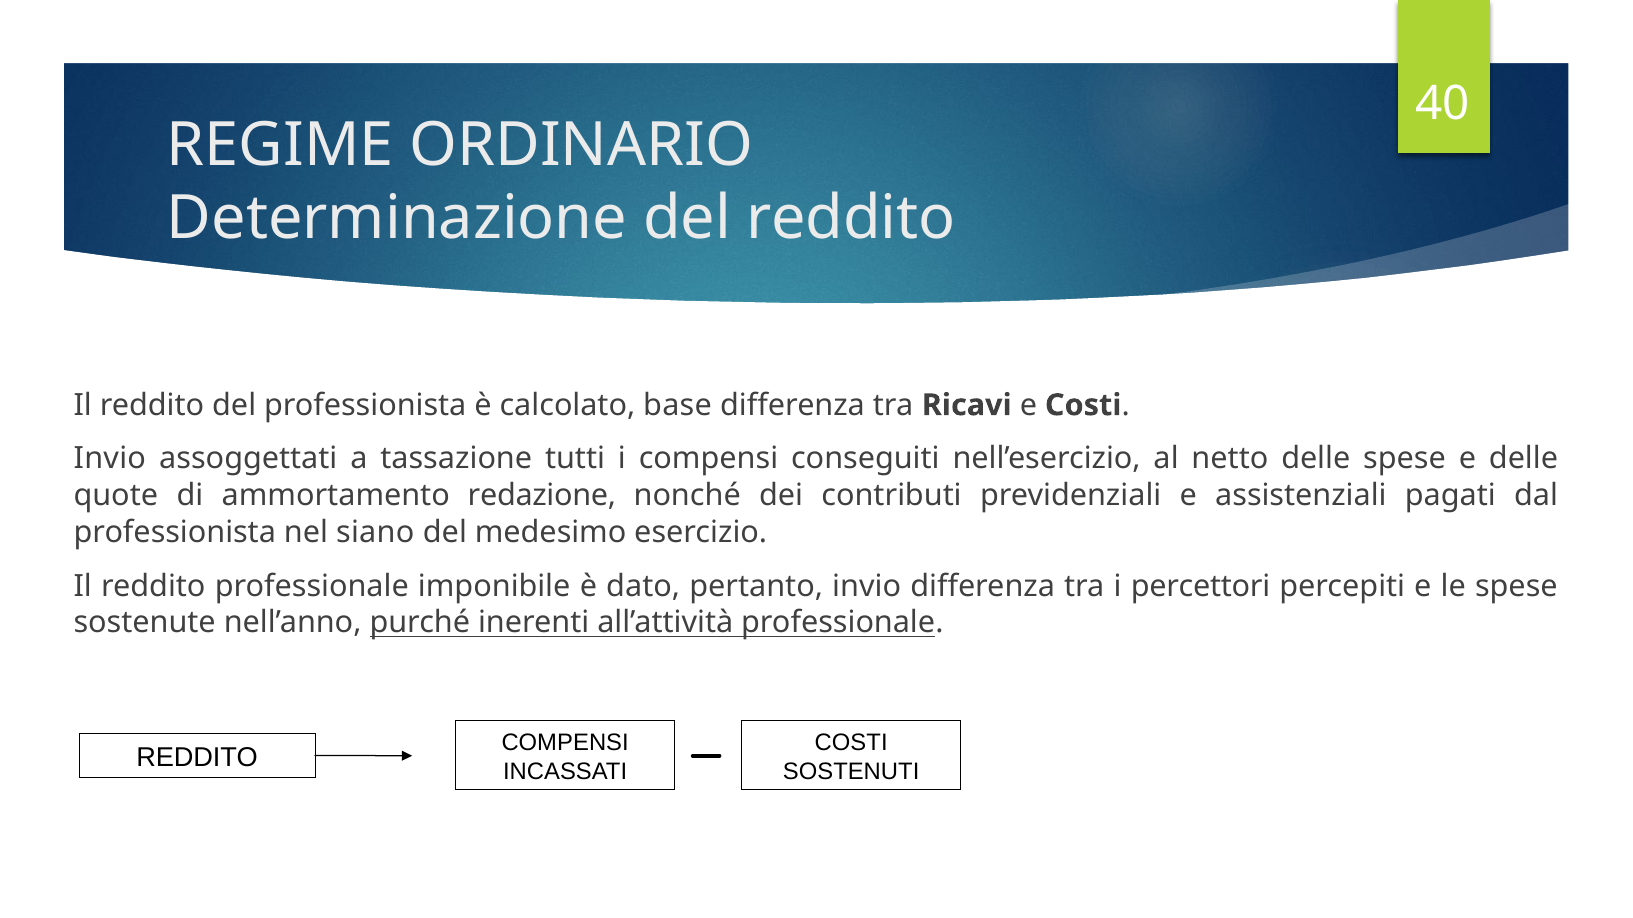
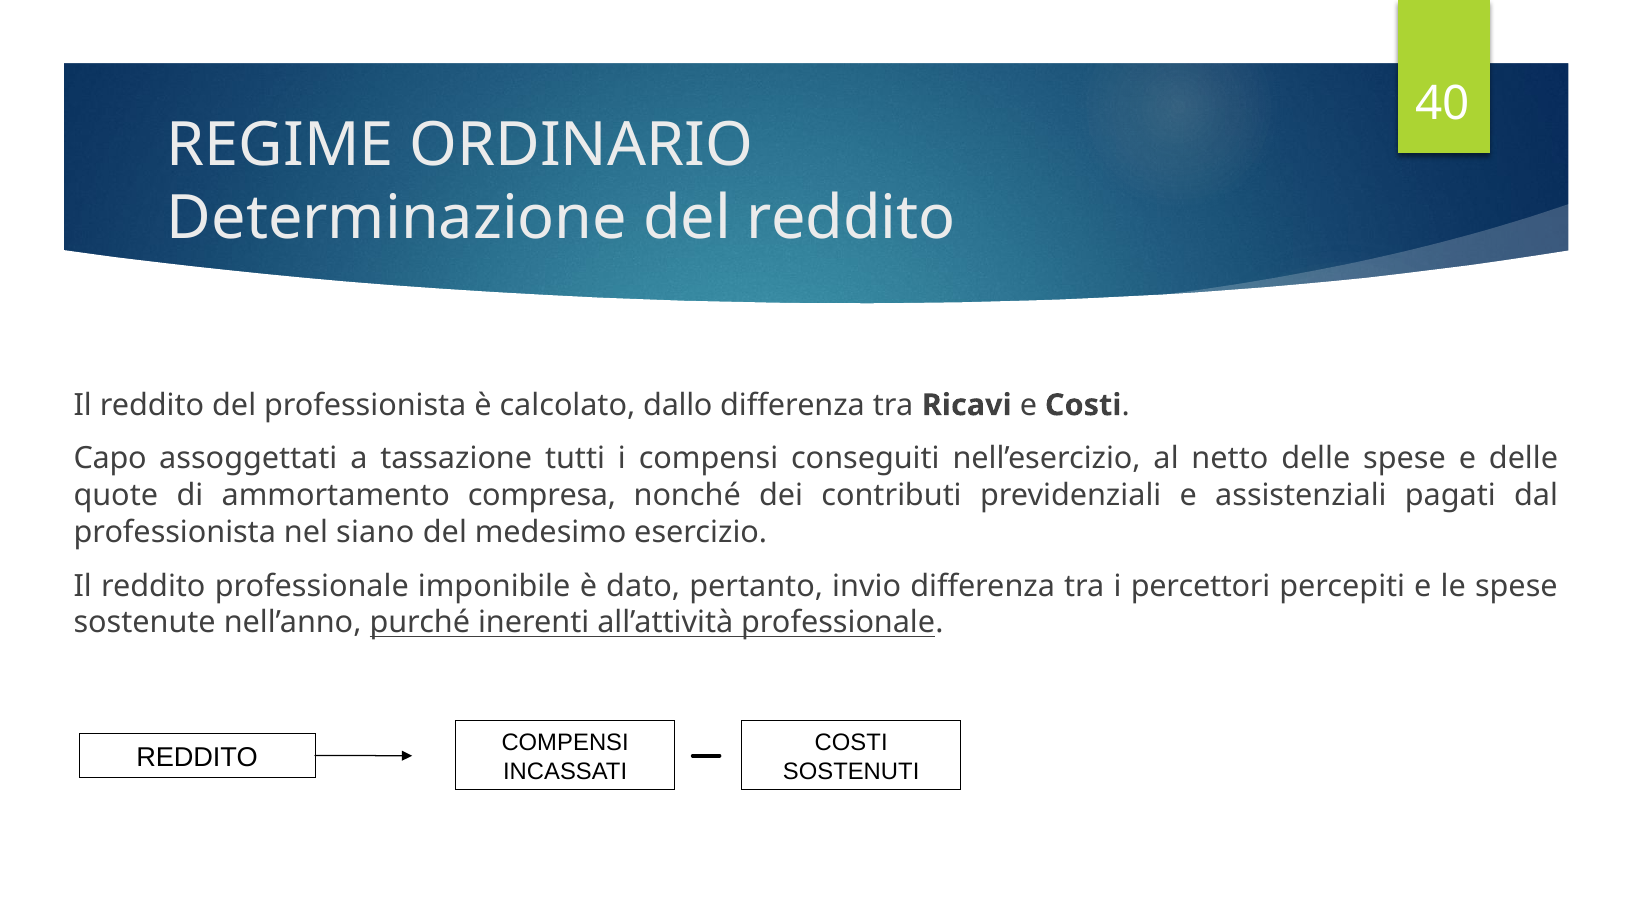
base: base -> dallo
Invio at (110, 459): Invio -> Capo
redazione: redazione -> compresa
